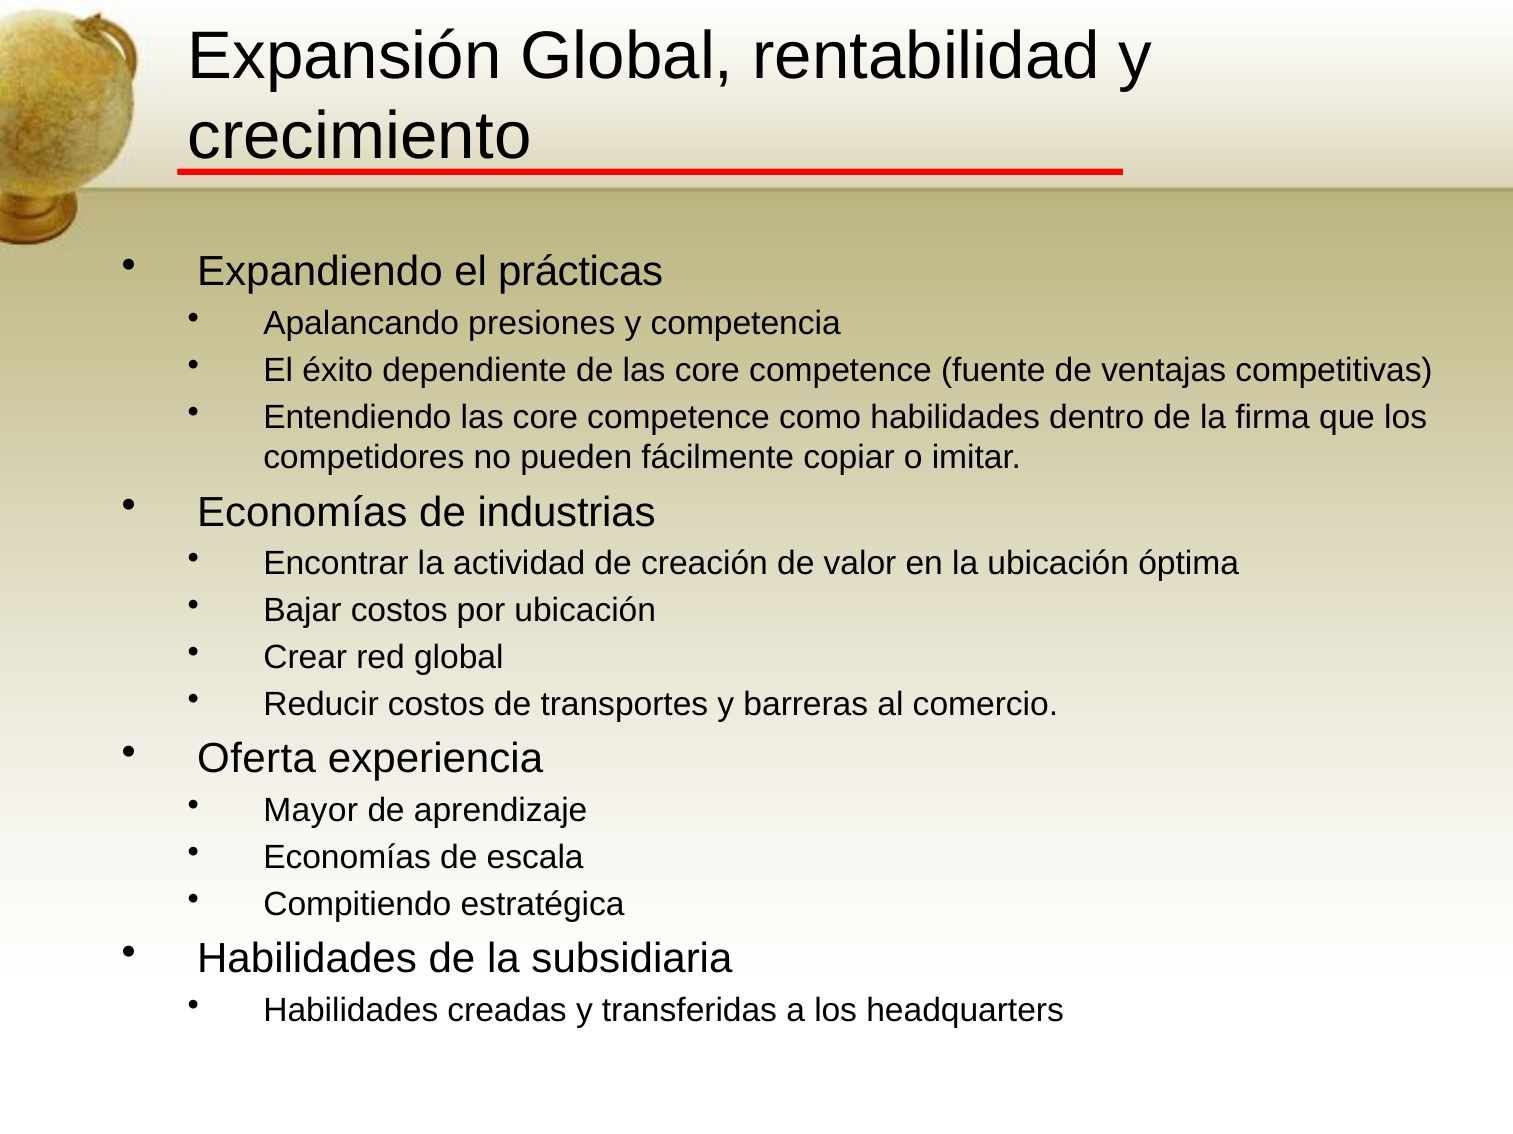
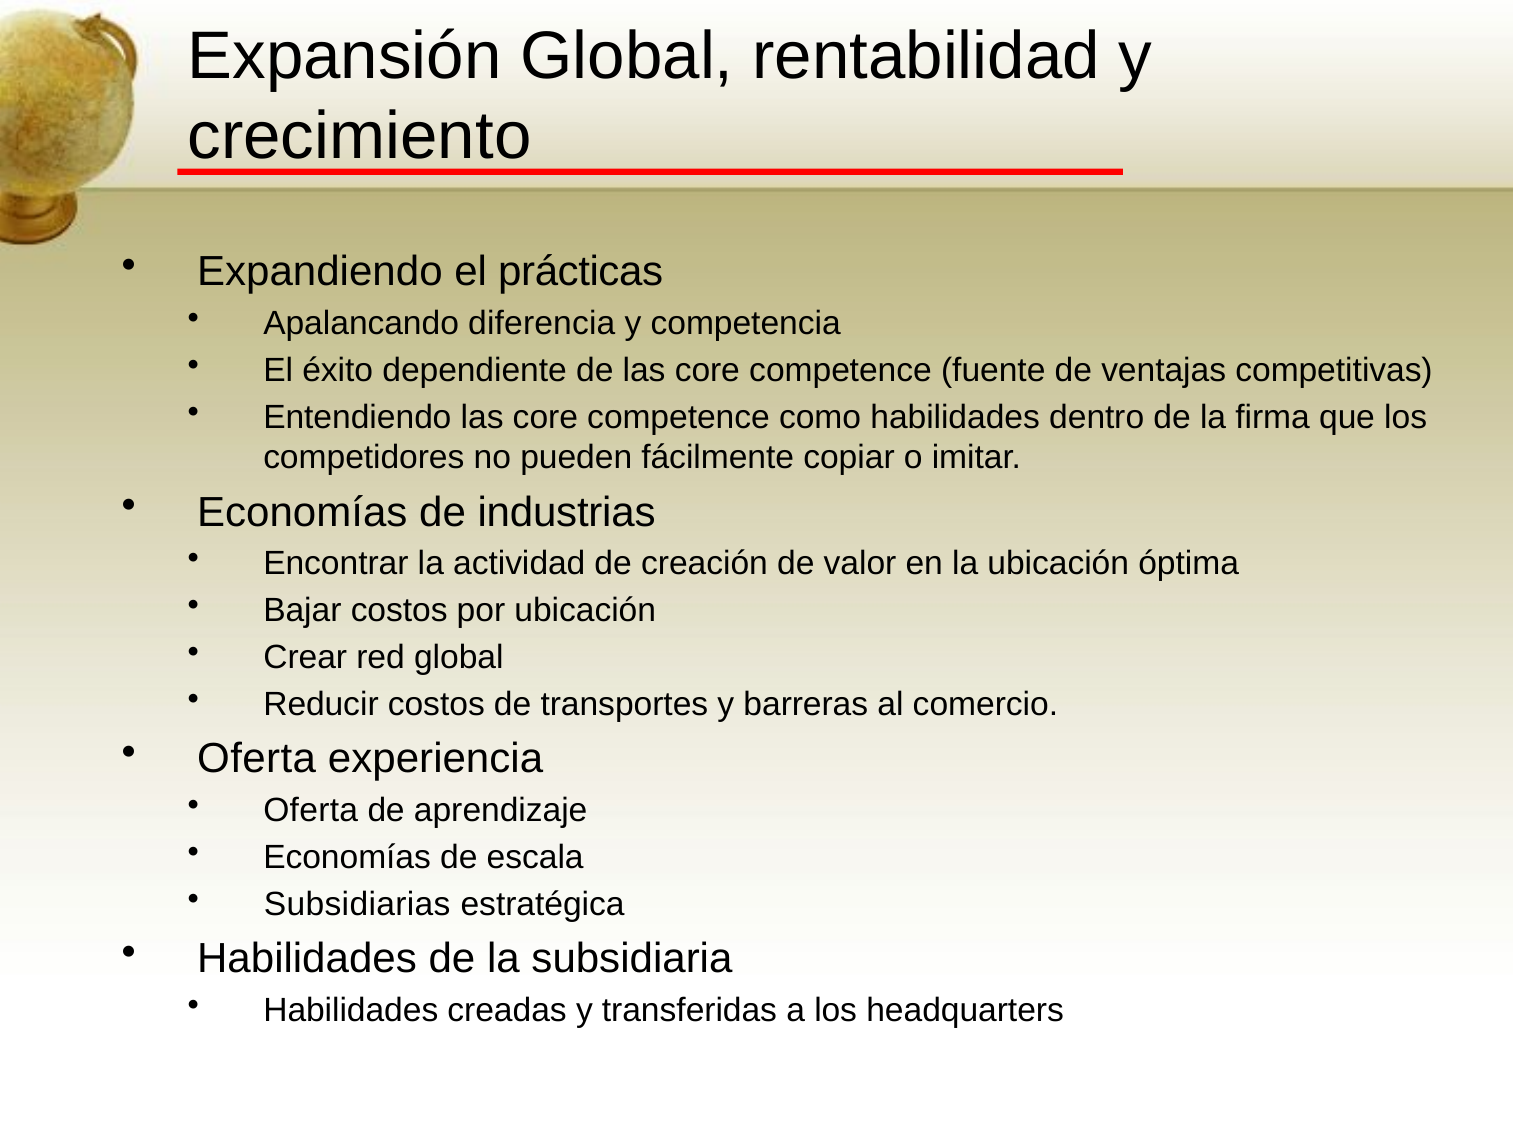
presiones: presiones -> diferencia
Mayor at (311, 811): Mayor -> Oferta
Compitiendo: Compitiendo -> Subsidiarias
